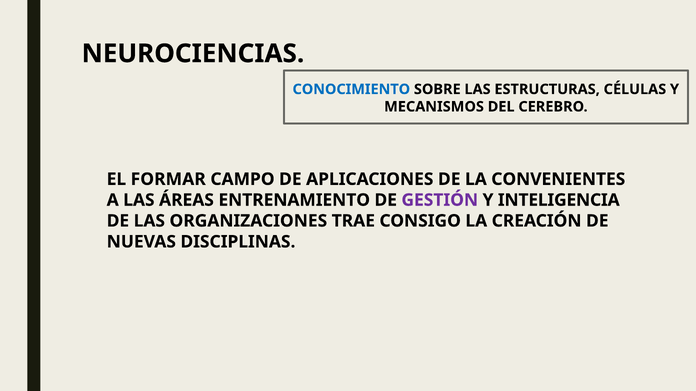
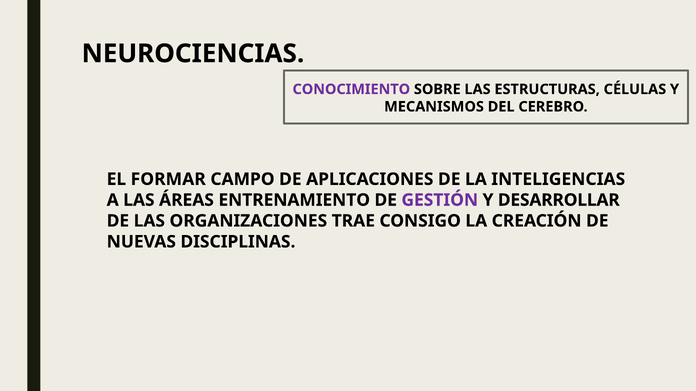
CONOCIMIENTO colour: blue -> purple
CONVENIENTES: CONVENIENTES -> INTELIGENCIAS
INTELIGENCIA: INTELIGENCIA -> DESARROLLAR
